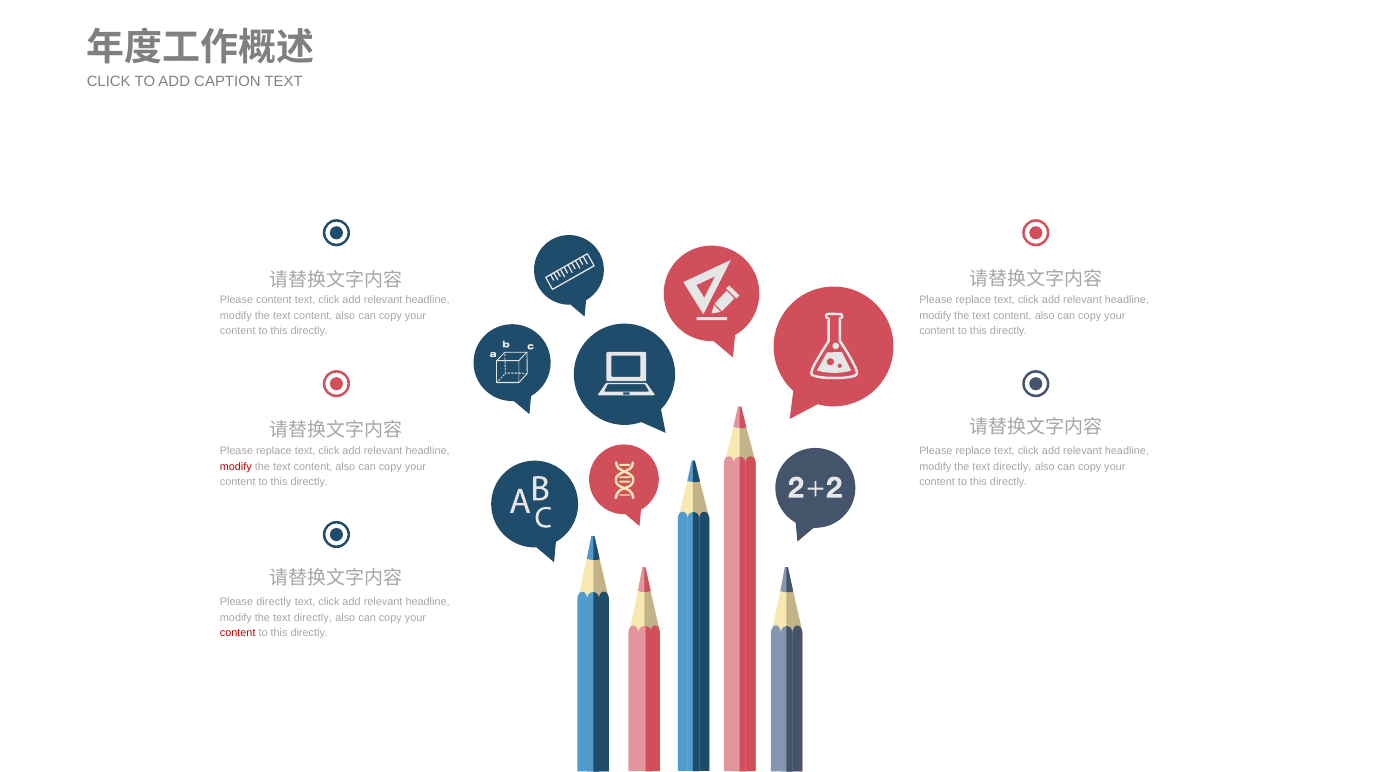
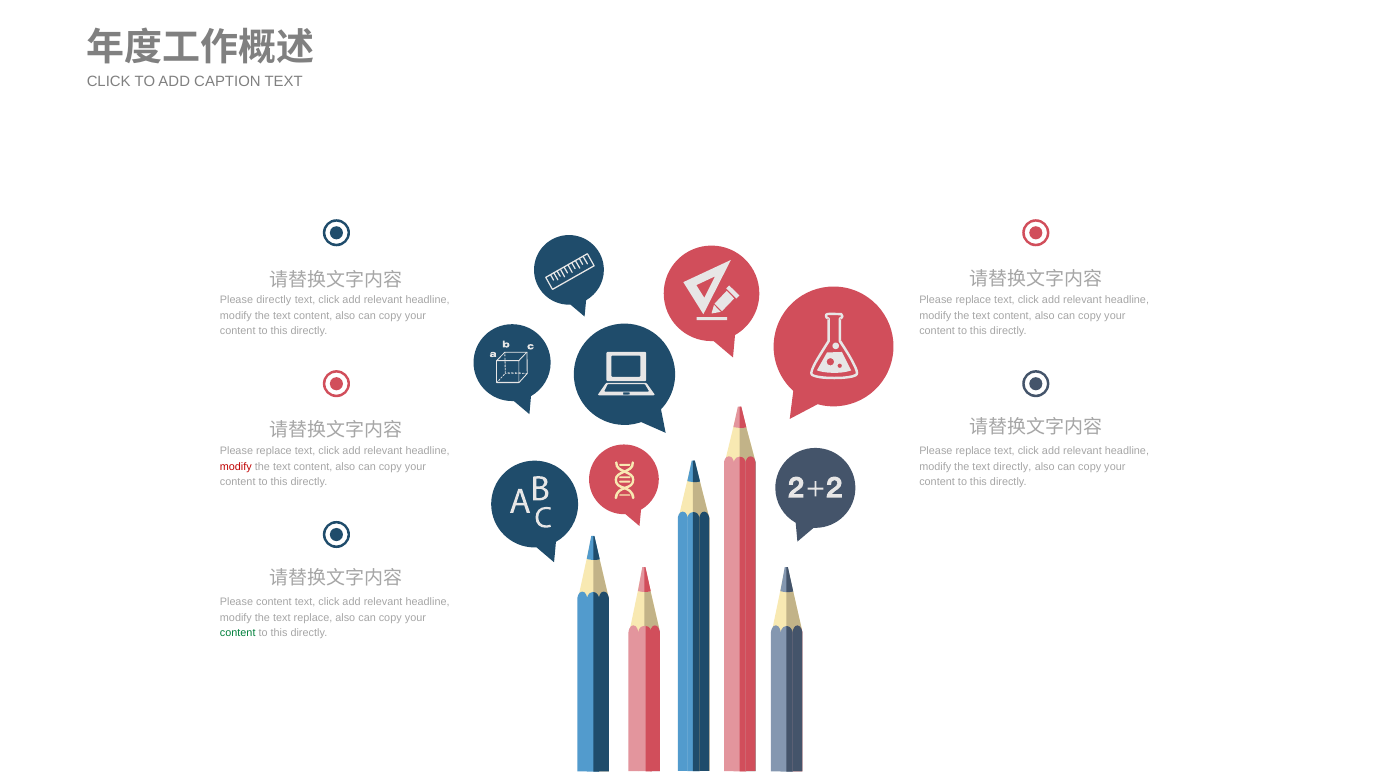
Please content: content -> directly
Please directly: directly -> content
directly at (313, 618): directly -> replace
content at (238, 633) colour: red -> green
